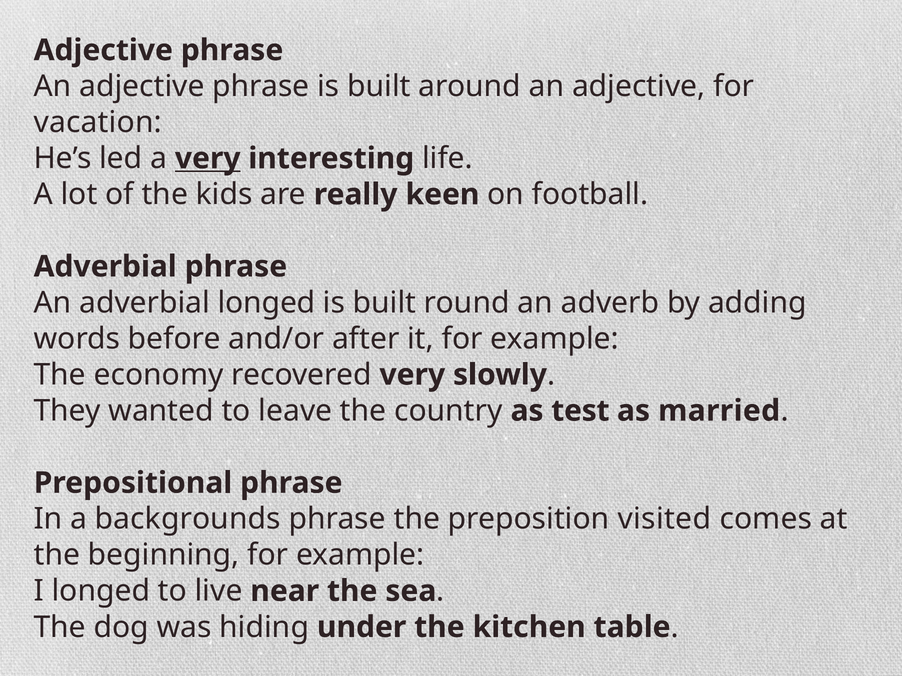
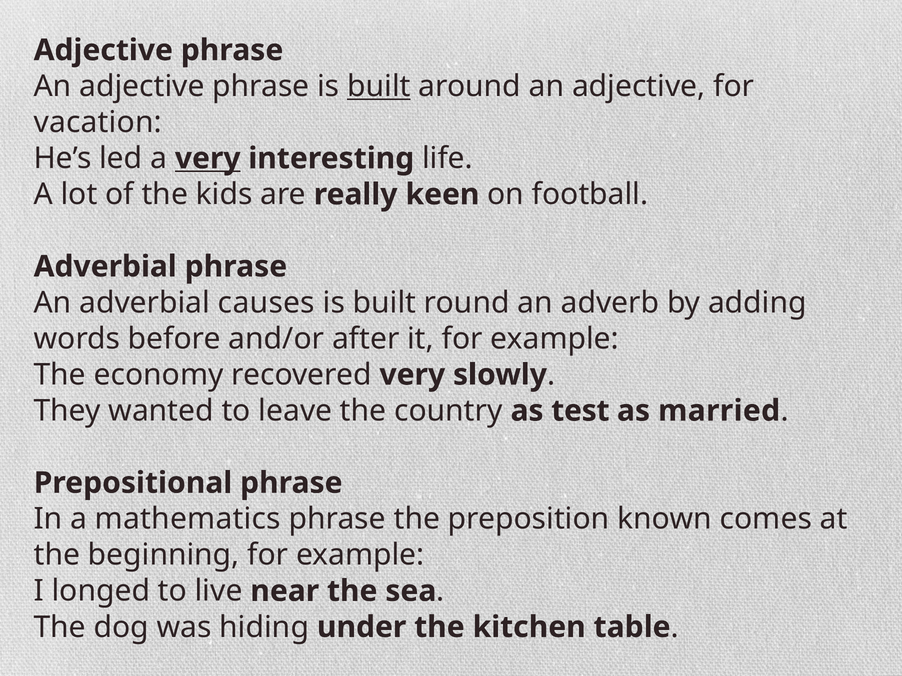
built at (379, 86) underline: none -> present
adverbial longed: longed -> causes
backgrounds: backgrounds -> mathematics
visited: visited -> known
